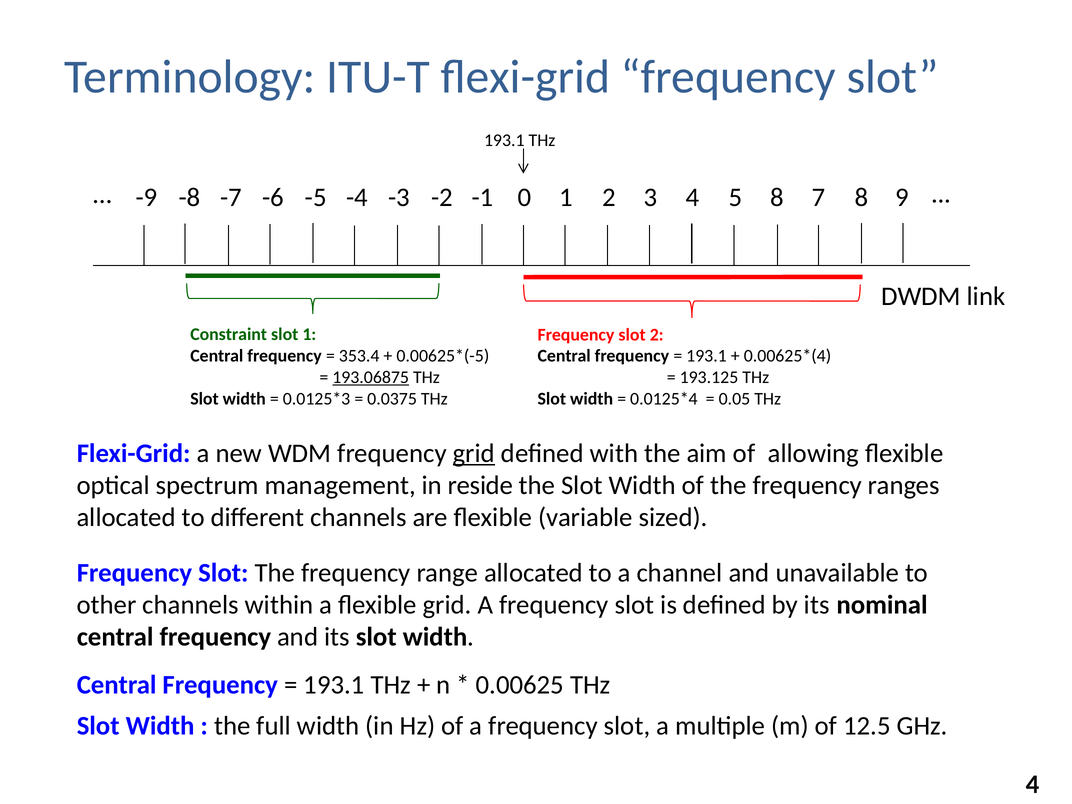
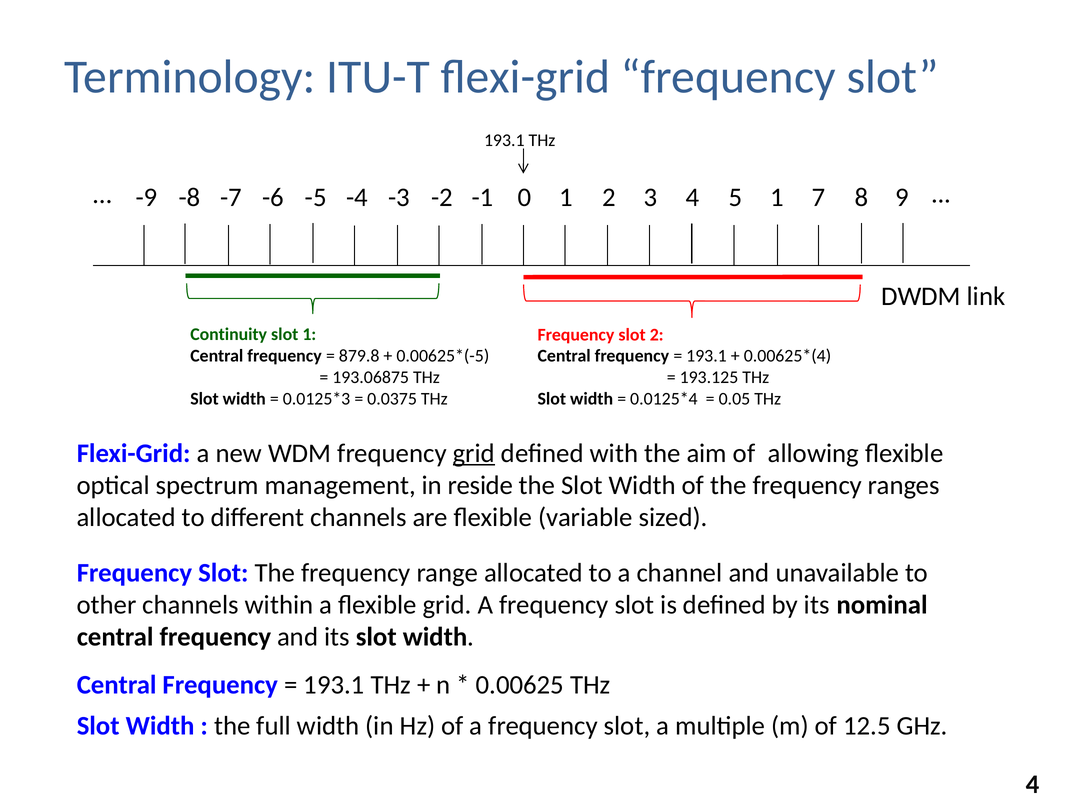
5 8: 8 -> 1
Constraint: Constraint -> Continuity
353.4: 353.4 -> 879.8
193.06875 underline: present -> none
